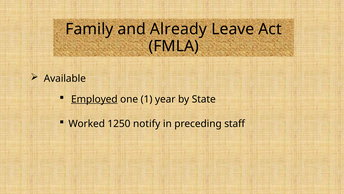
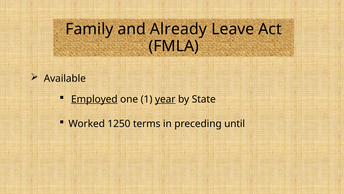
year underline: none -> present
notify: notify -> terms
staff: staff -> until
